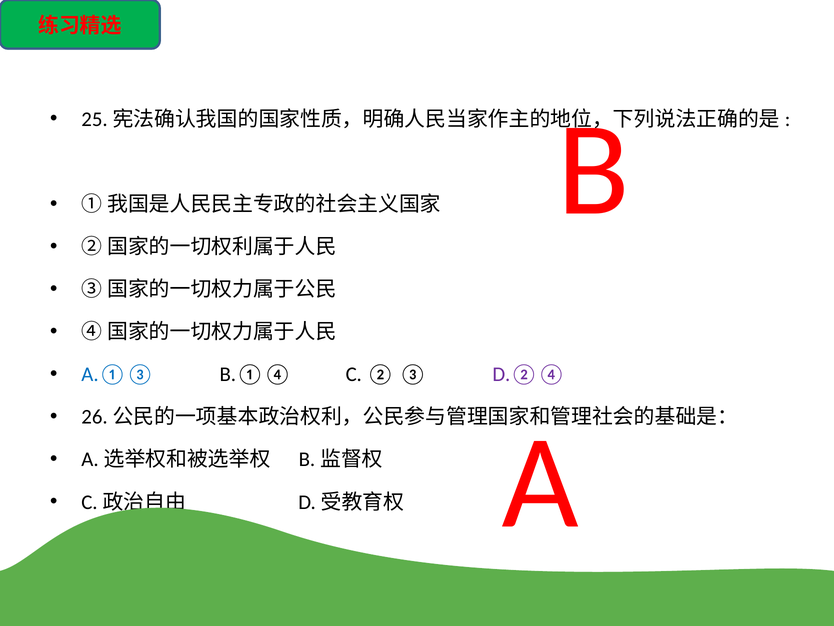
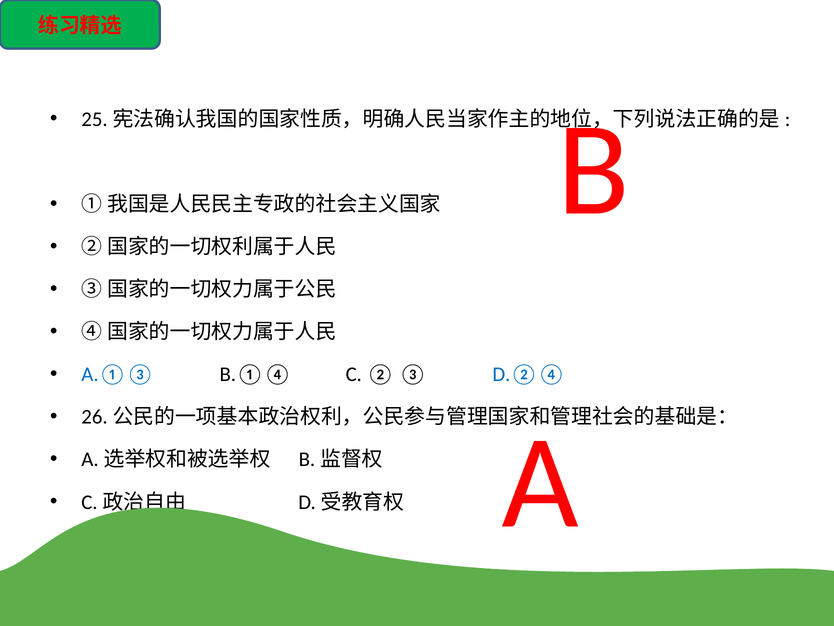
D.②④ colour: purple -> blue
